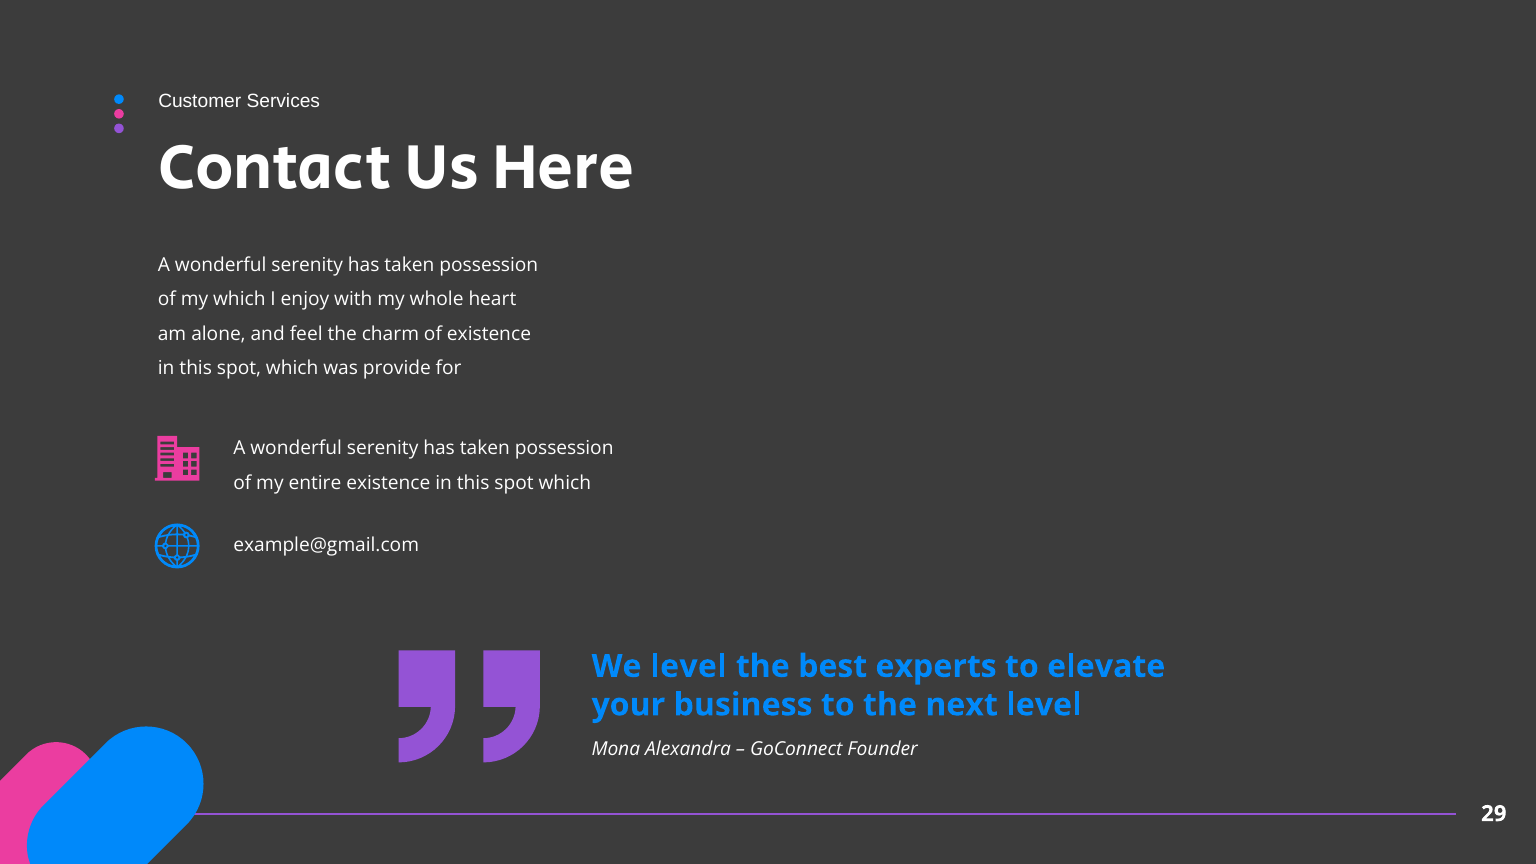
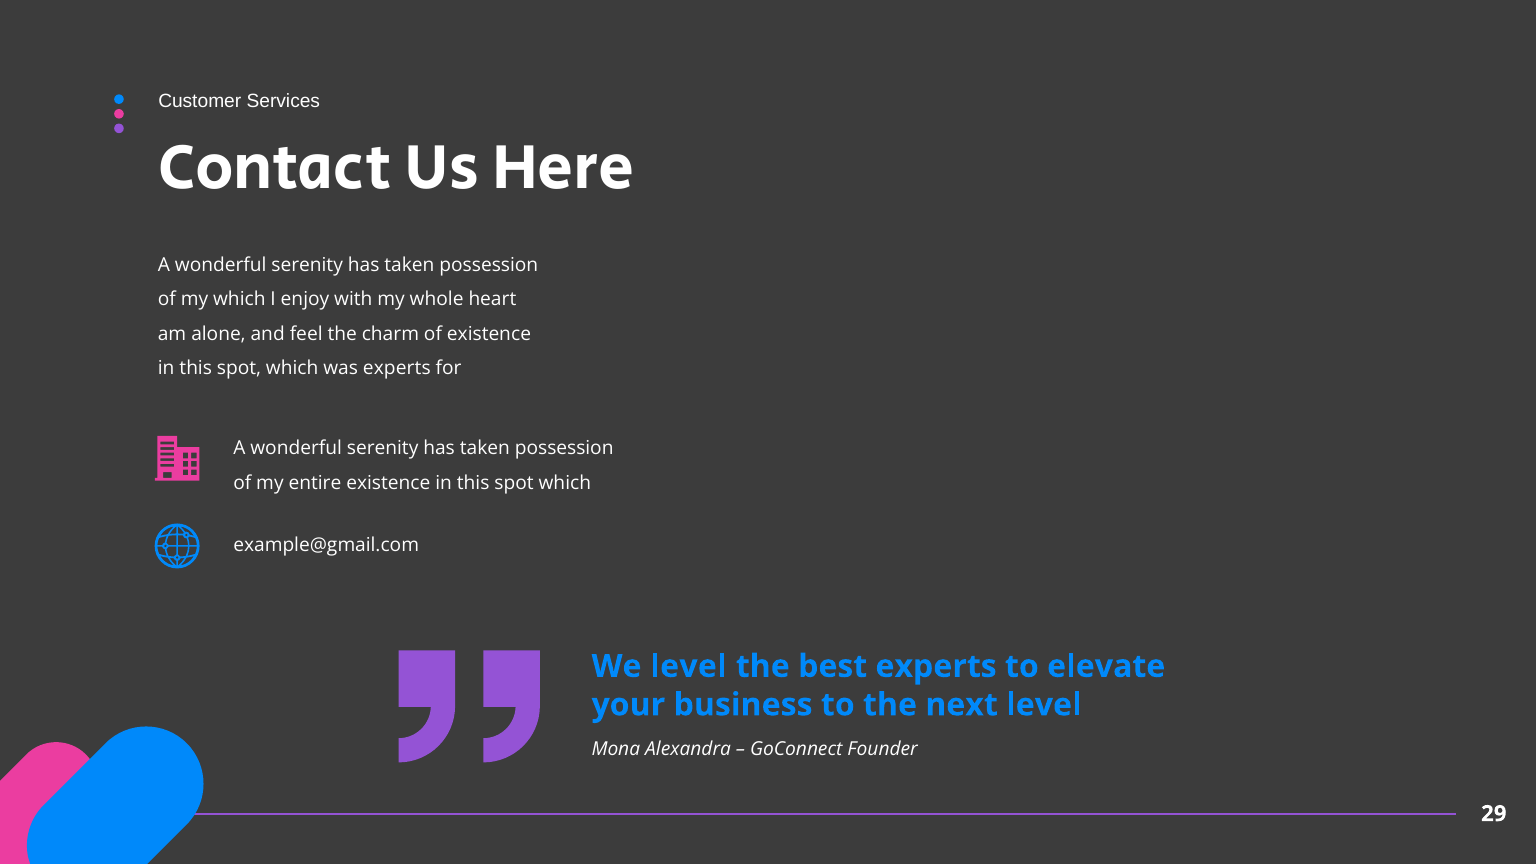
was provide: provide -> experts
